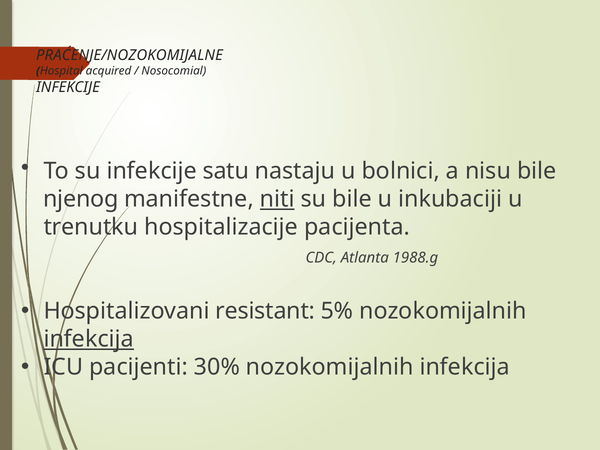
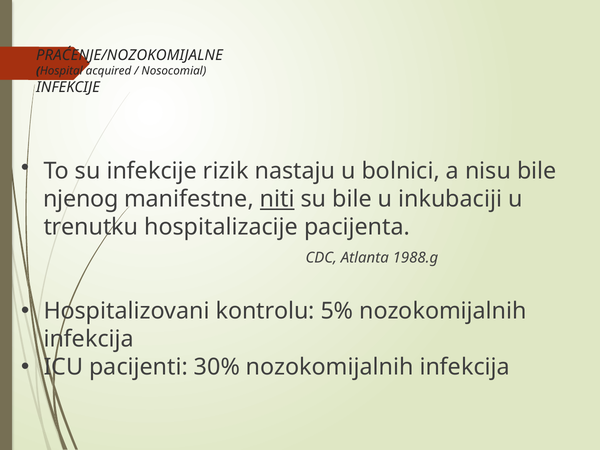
satu: satu -> rizik
resistant: resistant -> kontrolu
infekcija at (89, 339) underline: present -> none
